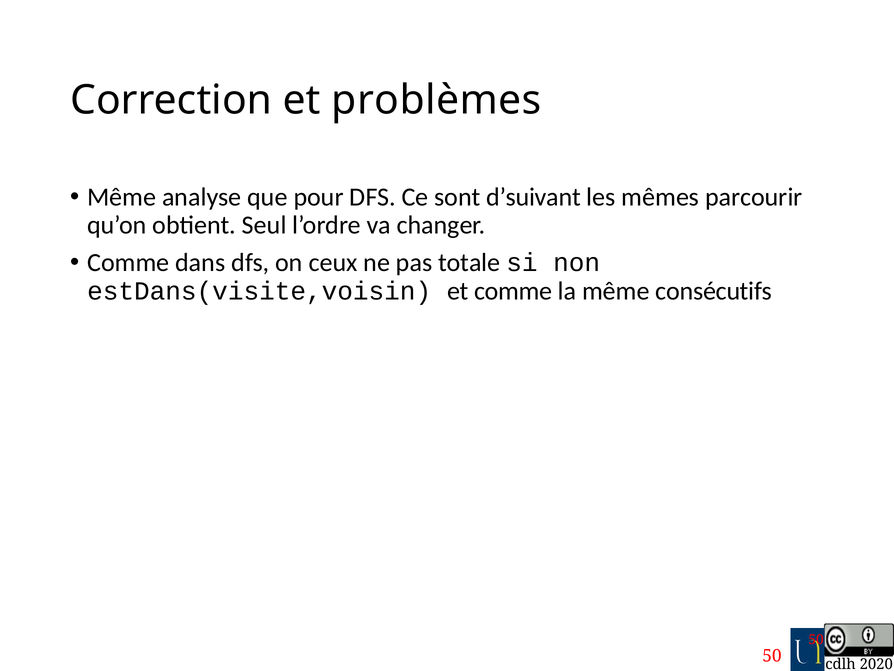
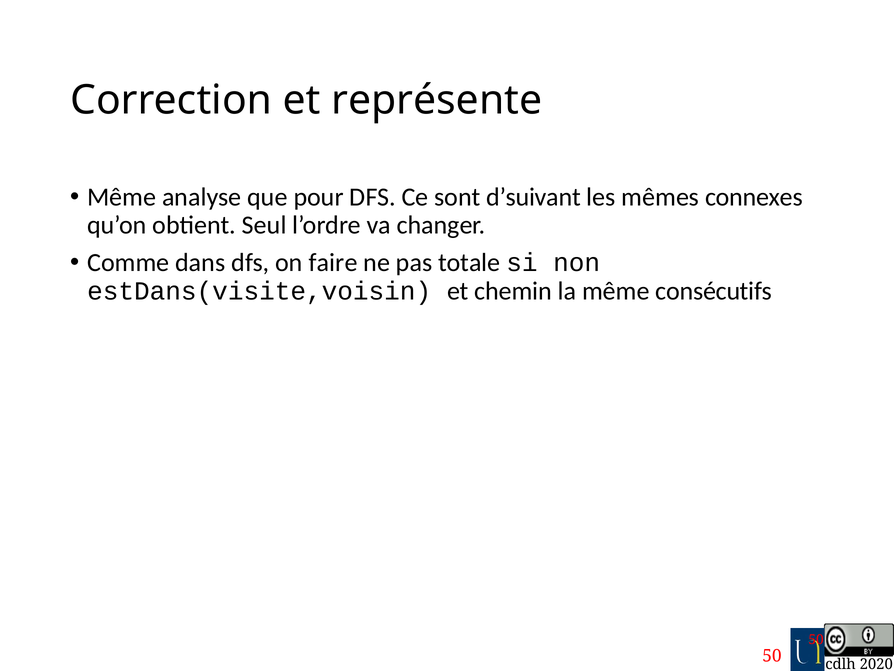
problèmes: problèmes -> représente
parcourir: parcourir -> connexes
ceux: ceux -> faire
et comme: comme -> chemin
